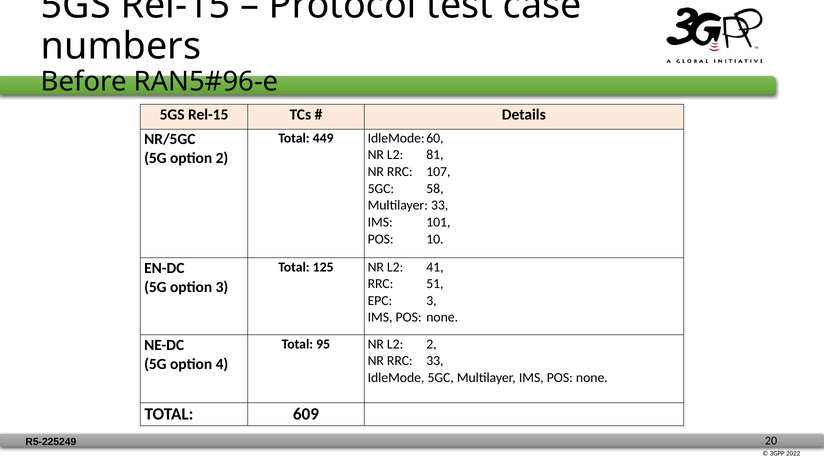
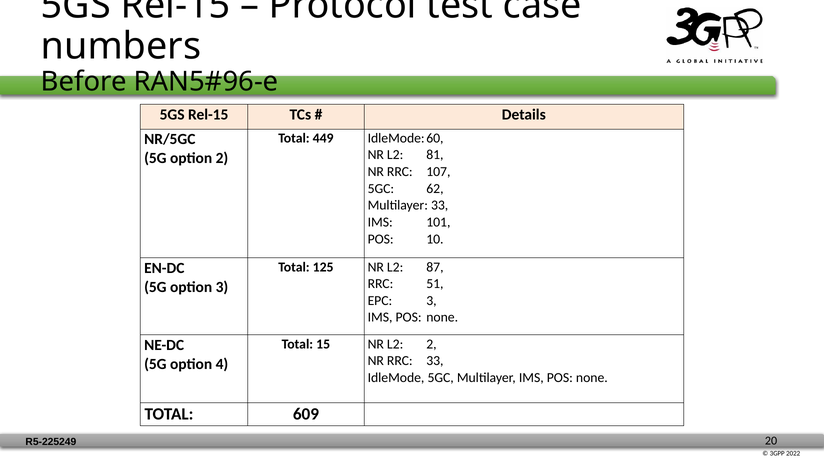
58: 58 -> 62
41: 41 -> 87
95: 95 -> 15
